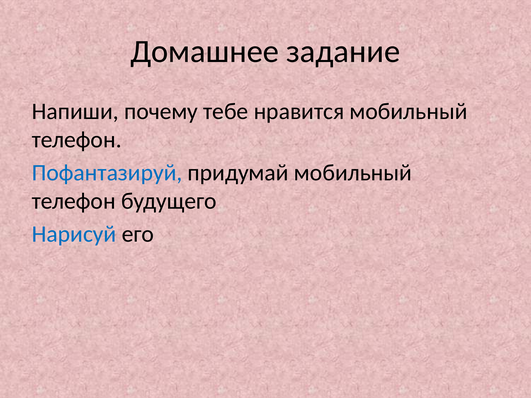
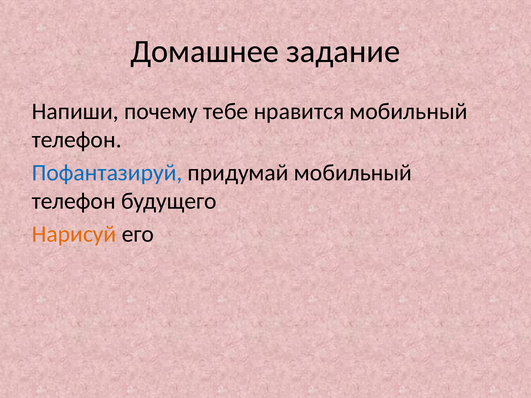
Нарисуй colour: blue -> orange
